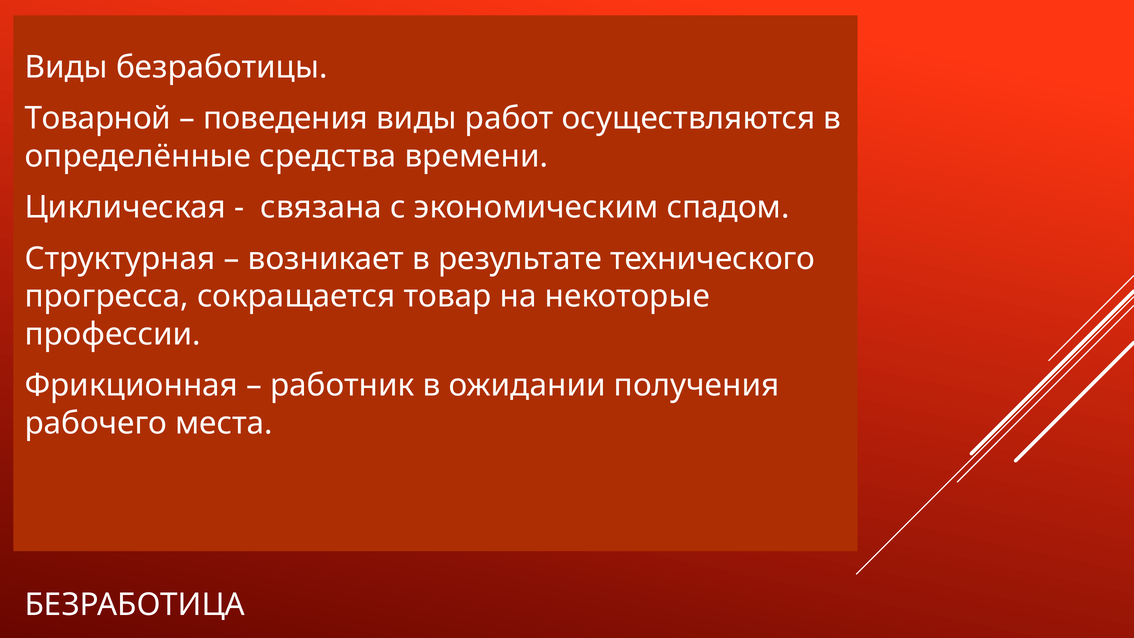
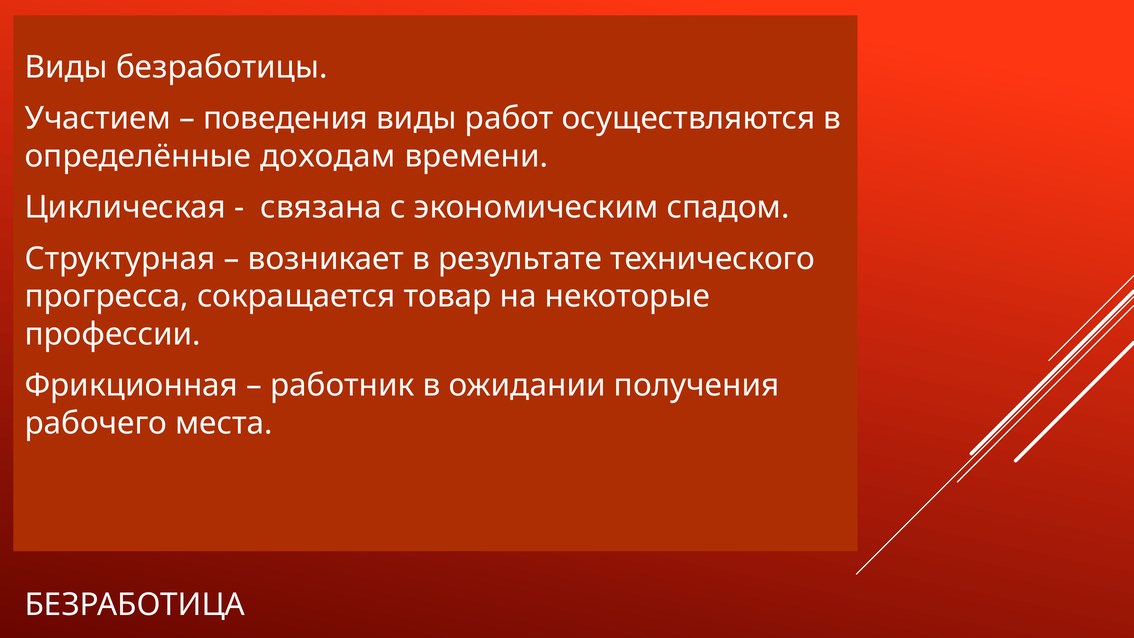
Товарной: Товарной -> Участием
средства: средства -> доходам
